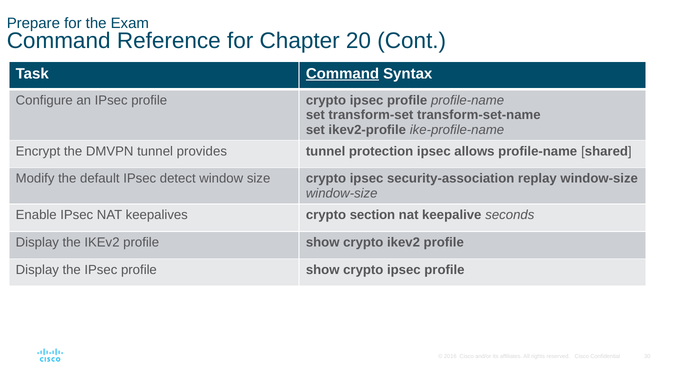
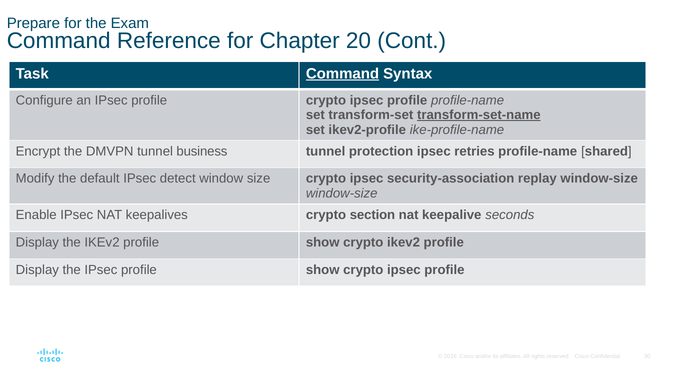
transform-set-name underline: none -> present
provides: provides -> business
allows: allows -> retries
